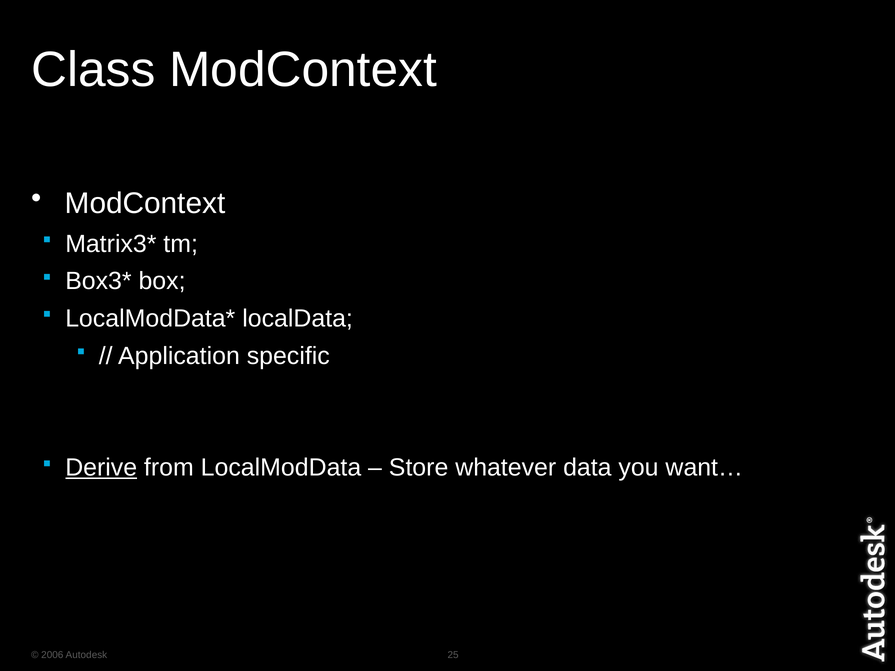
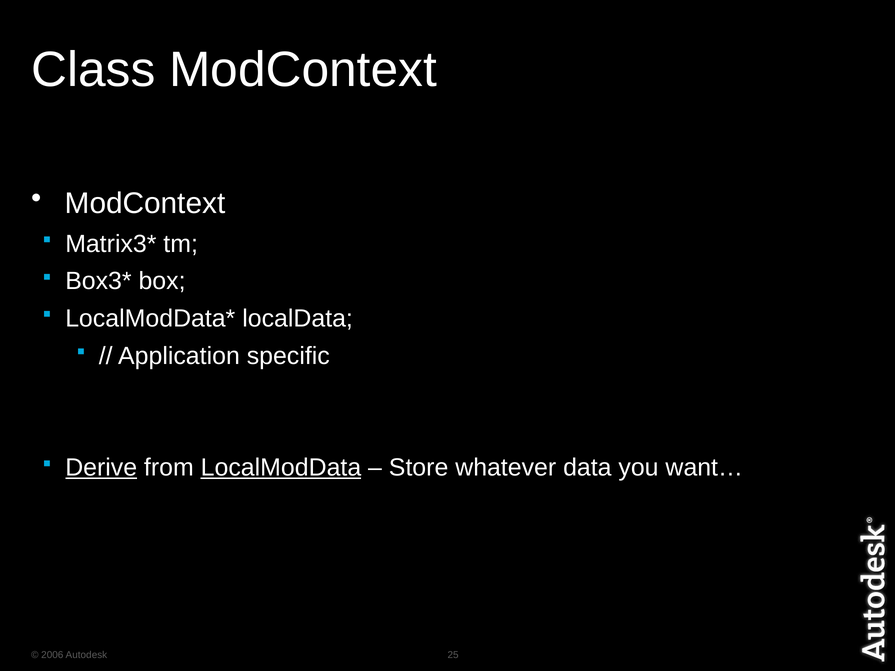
LocalModData underline: none -> present
